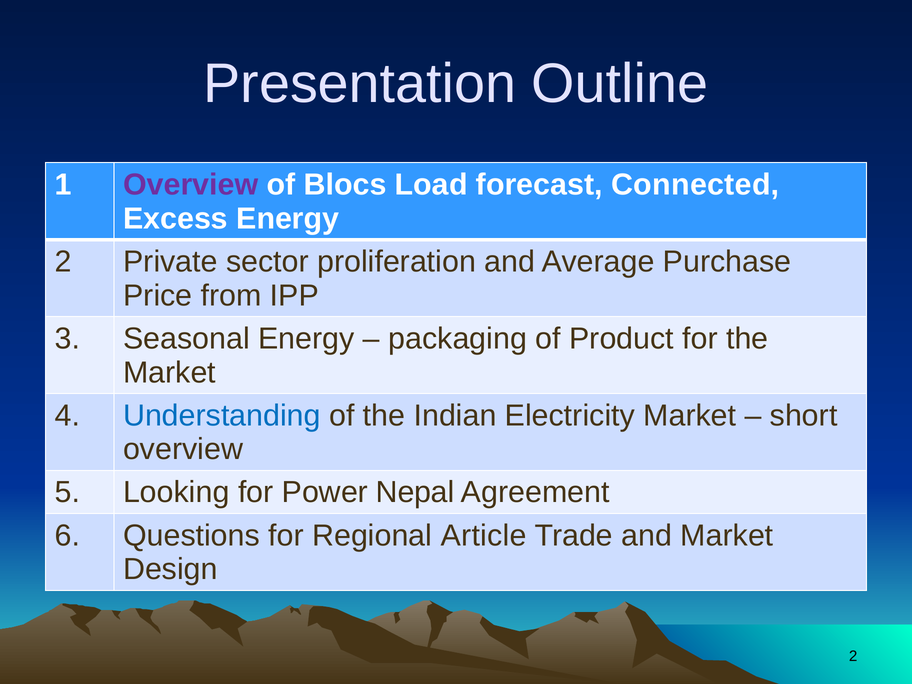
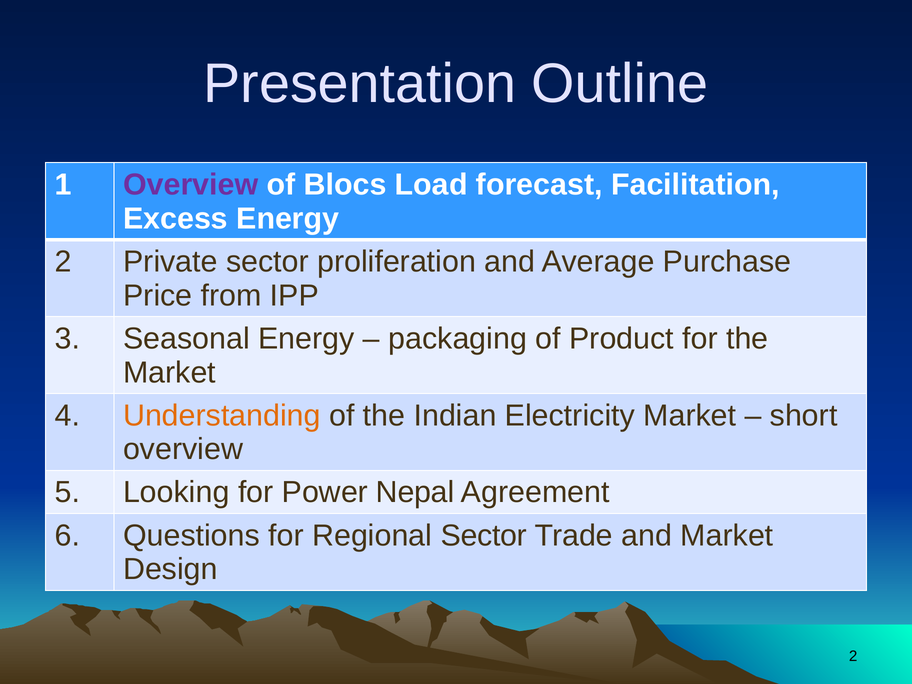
Connected: Connected -> Facilitation
Understanding colour: blue -> orange
Regional Article: Article -> Sector
